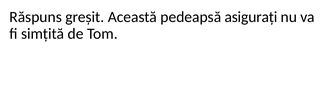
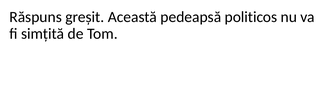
asigurați: asigurați -> politicos
